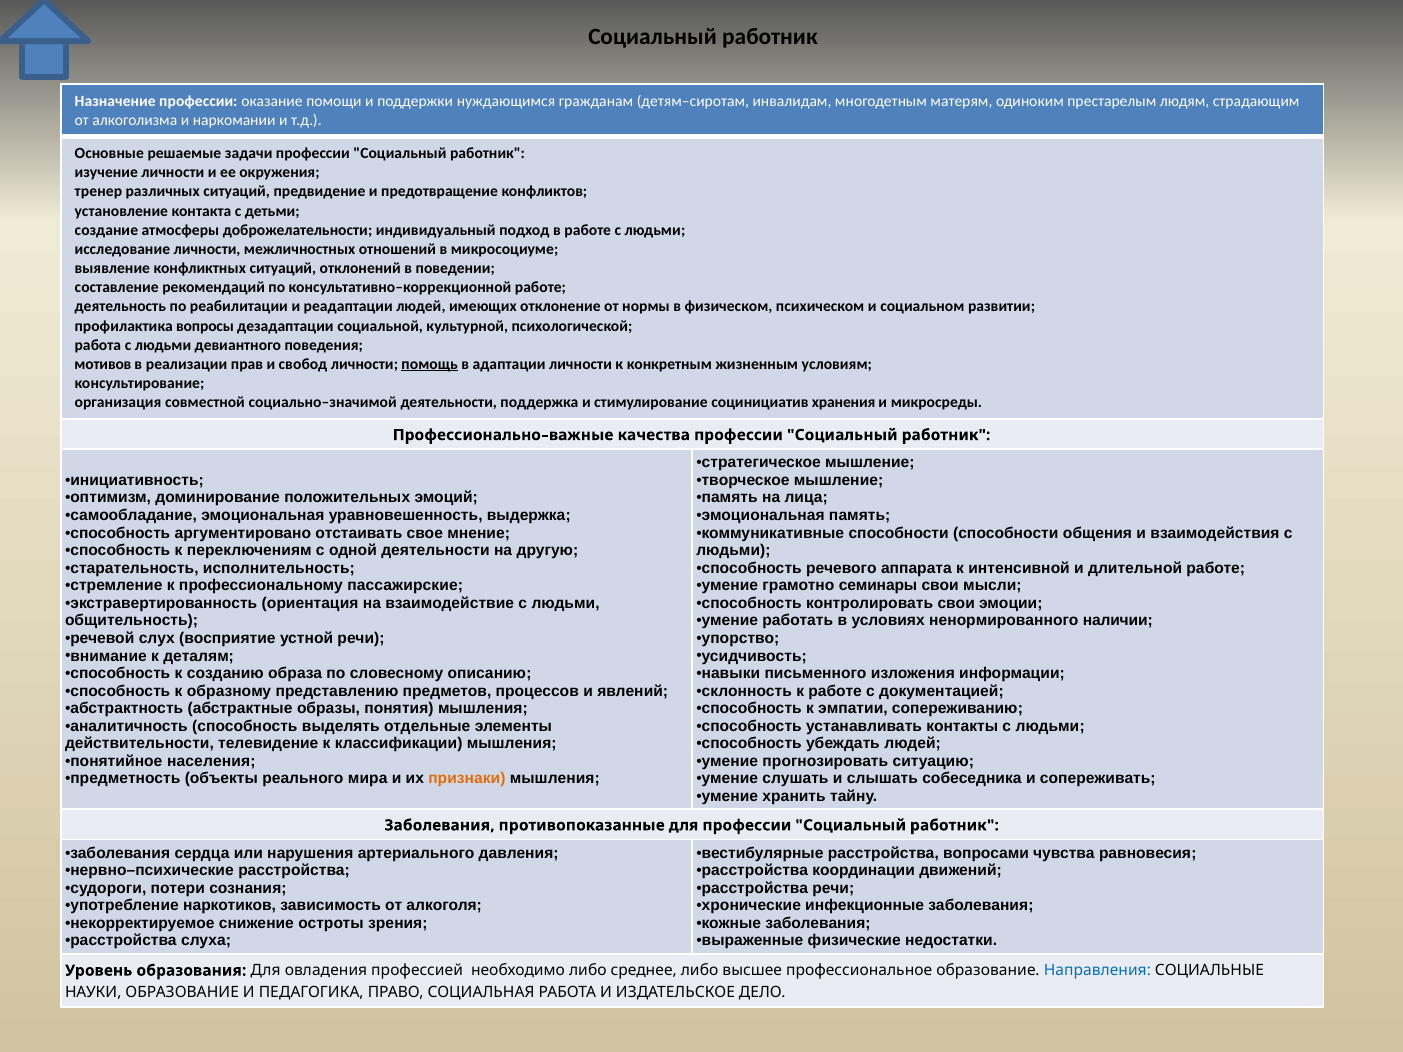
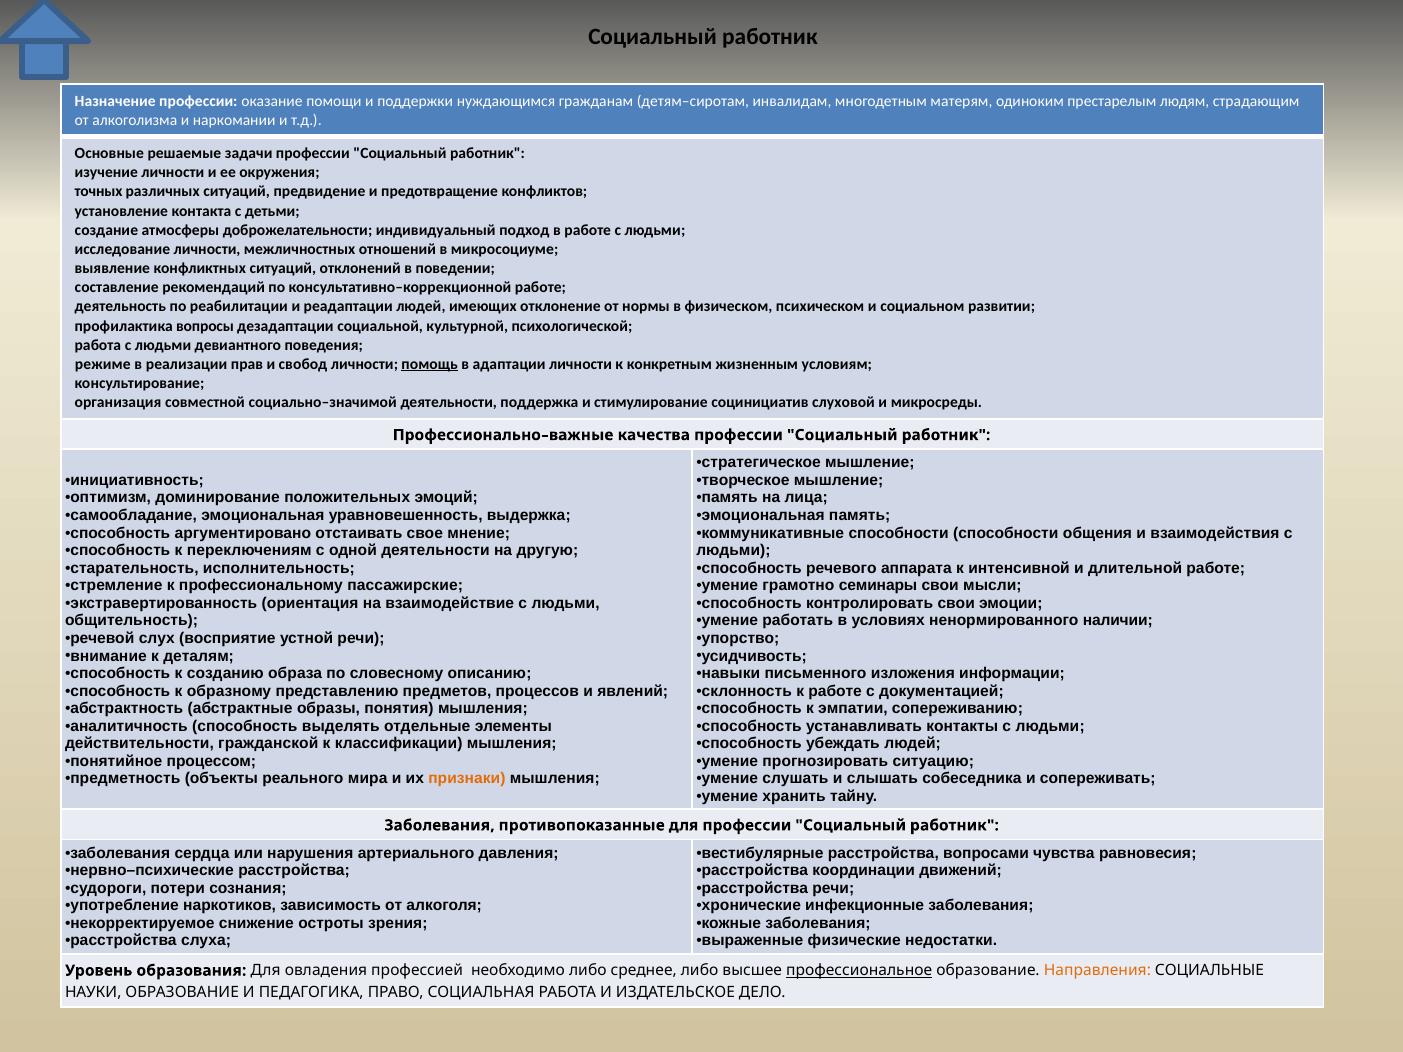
тренер: тренер -> точных
мотивов: мотивов -> режиме
хранения: хранения -> слуховой
телевидение: телевидение -> гражданской
населения: населения -> процессом
профессиональное underline: none -> present
Направления colour: blue -> orange
